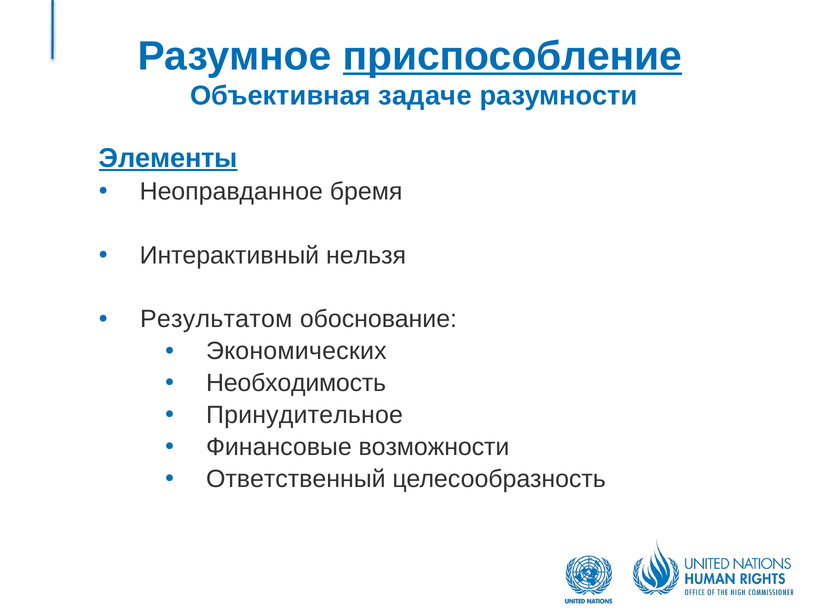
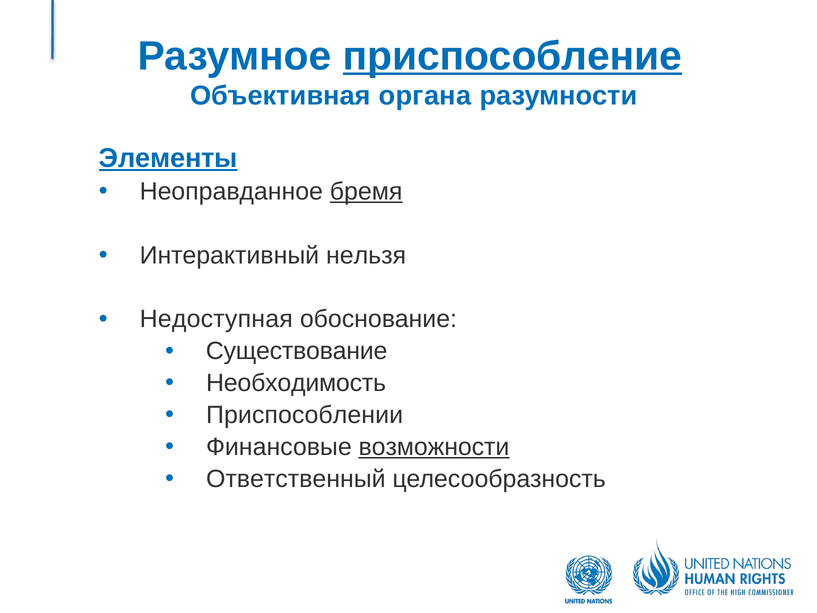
задаче: задаче -> органа
бремя underline: none -> present
Результатом: Результатом -> Недоступная
Экономических: Экономических -> Существование
Принудительное: Принудительное -> Приспособлении
возможности underline: none -> present
